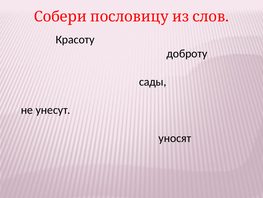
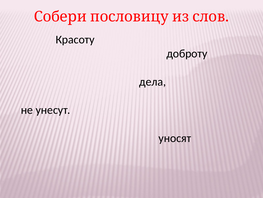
сады: сады -> дела
